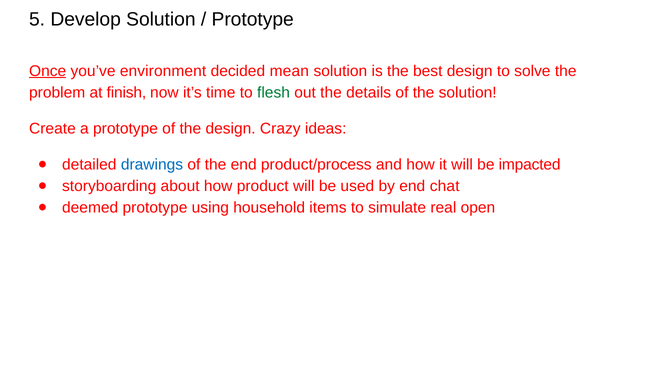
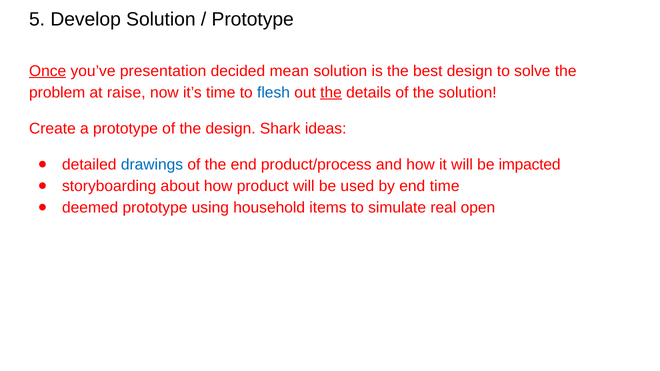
environment: environment -> presentation
finish: finish -> raise
flesh colour: green -> blue
the at (331, 92) underline: none -> present
Crazy: Crazy -> Shark
end chat: chat -> time
